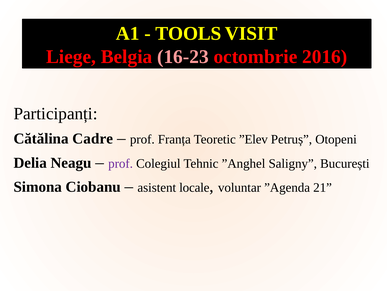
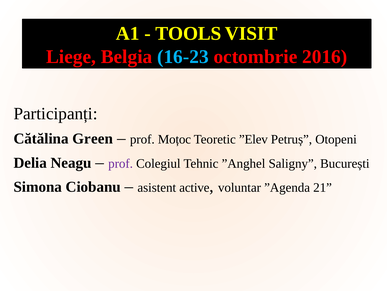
16-23 colour: pink -> light blue
Cadre: Cadre -> Green
Franța: Franța -> Moțoc
locale: locale -> active
